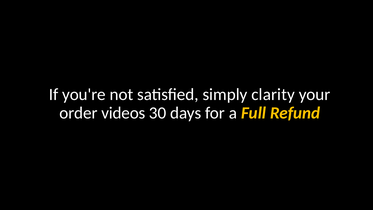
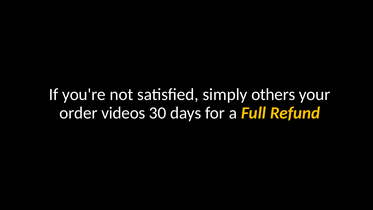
clarity: clarity -> others
